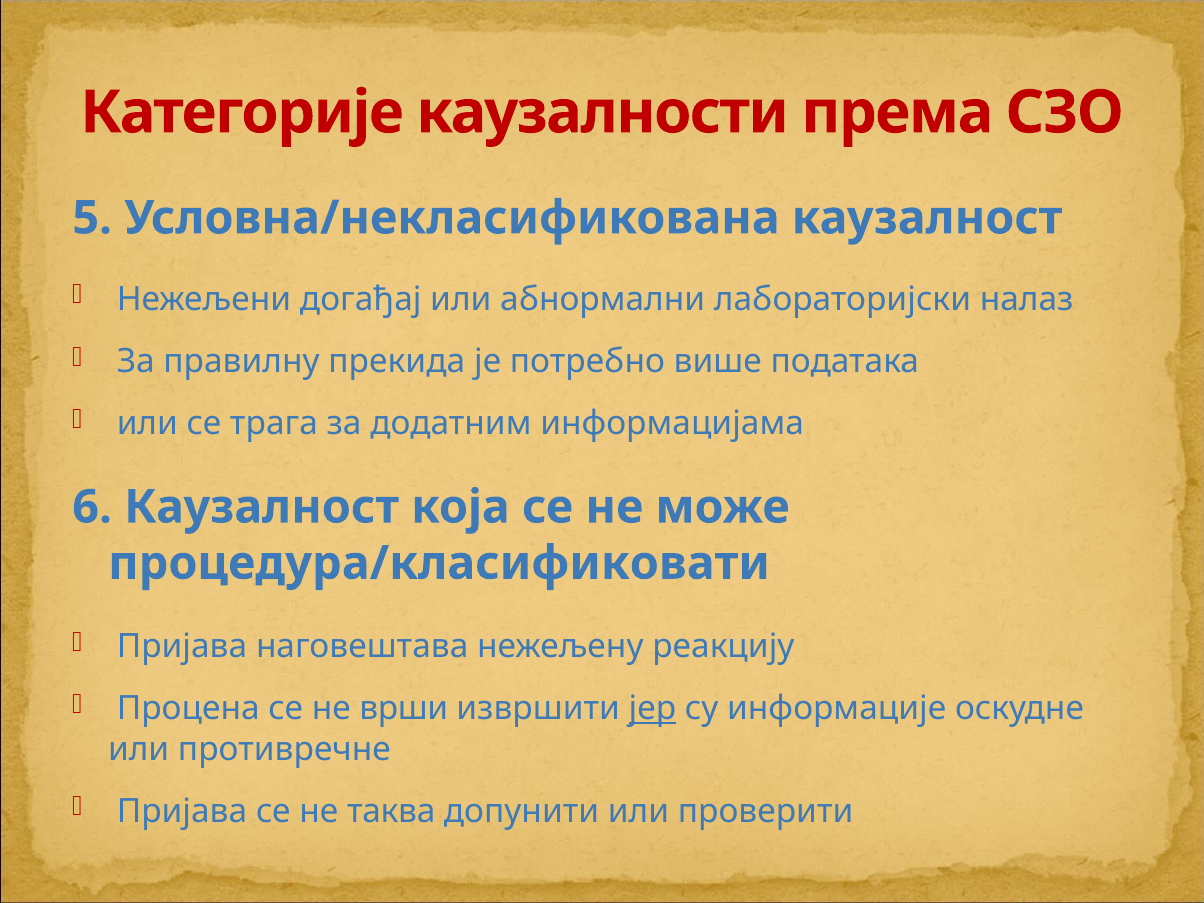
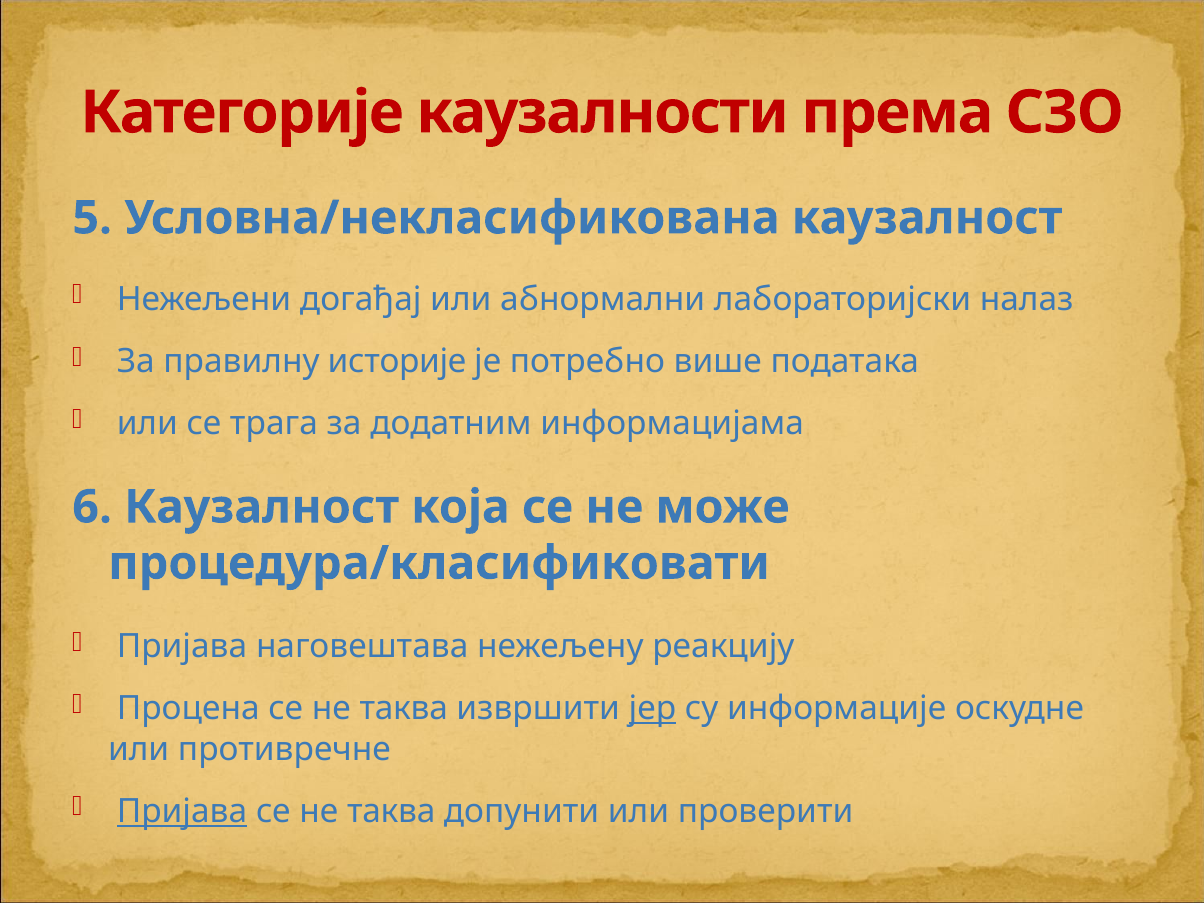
прекида: прекида -> историје
Процена се не врши: врши -> таква
Пријава at (182, 811) underline: none -> present
